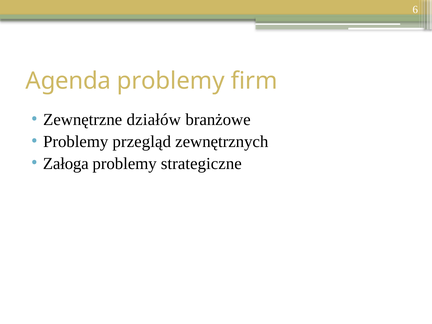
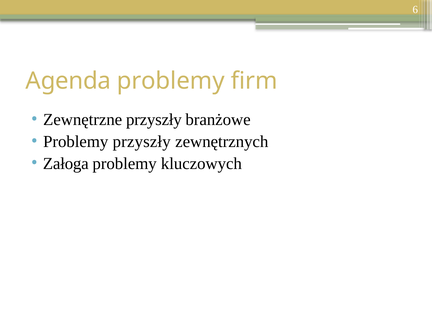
Zewnętrzne działów: działów -> przyszły
Problemy przegląd: przegląd -> przyszły
strategiczne: strategiczne -> kluczowych
